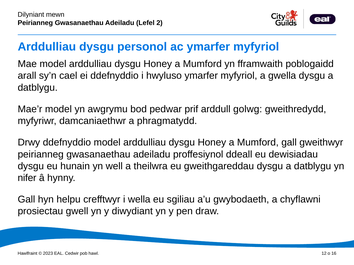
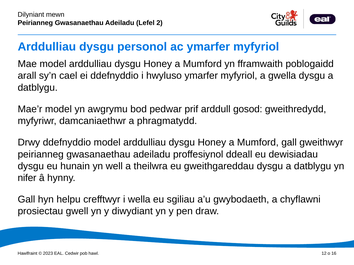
golwg: golwg -> gosod
